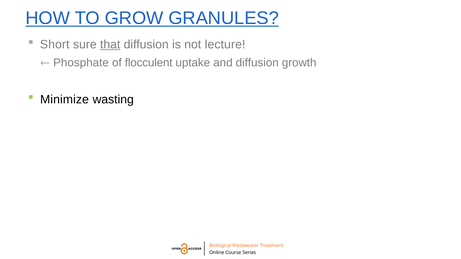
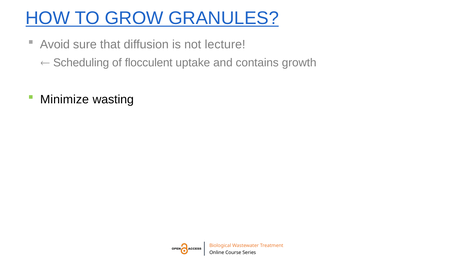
Short: Short -> Avoid
that underline: present -> none
Phosphate: Phosphate -> Scheduling
and diffusion: diffusion -> contains
